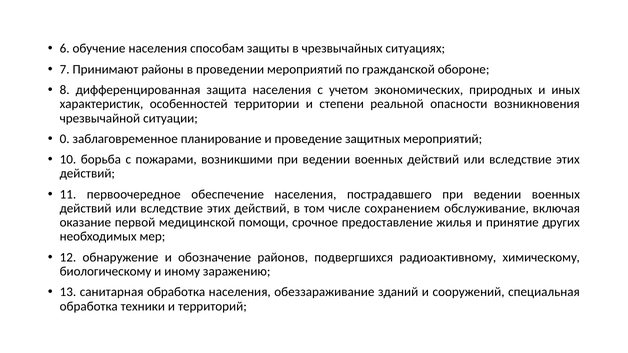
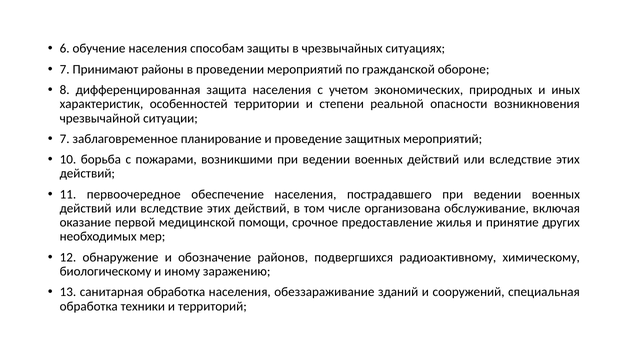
0 at (65, 139): 0 -> 7
сохранением: сохранением -> организована
